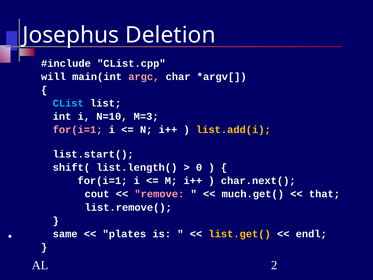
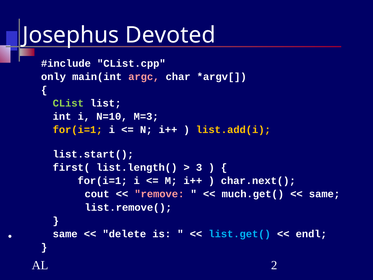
Deletion: Deletion -> Devoted
will: will -> only
CList colour: light blue -> light green
for(i=1 at (78, 130) colour: pink -> yellow
shift(: shift( -> first(
0: 0 -> 3
that at (325, 194): that -> same
plates: plates -> delete
list.get( colour: yellow -> light blue
